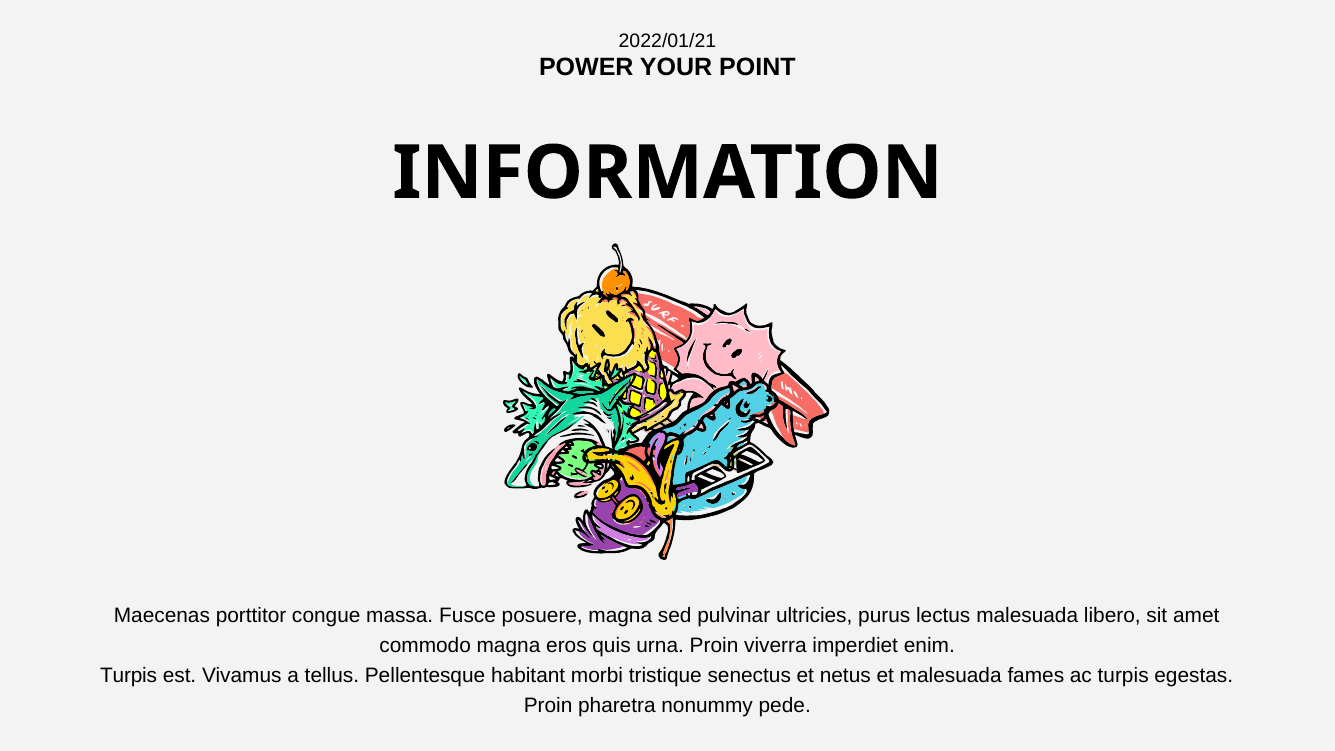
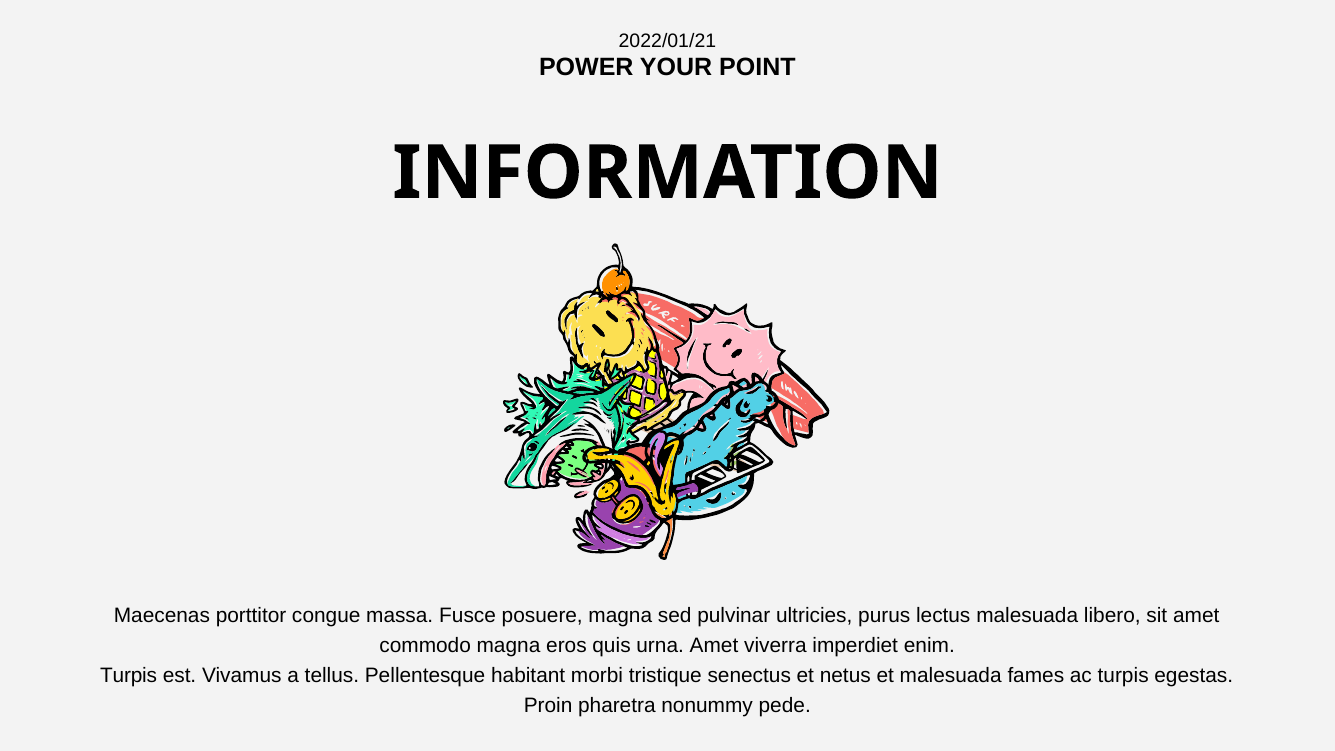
urna Proin: Proin -> Amet
